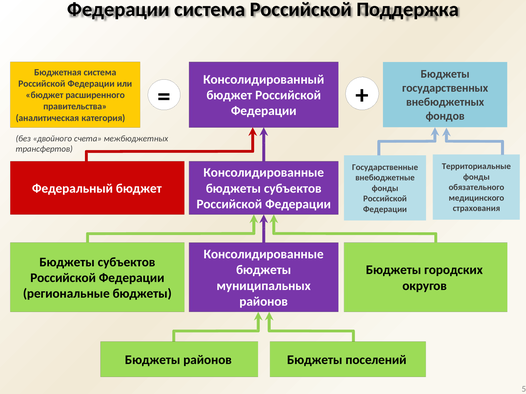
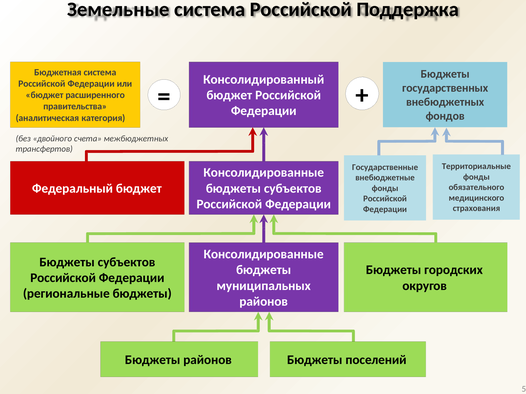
Федерации at (118, 9): Федерации -> Земельные
